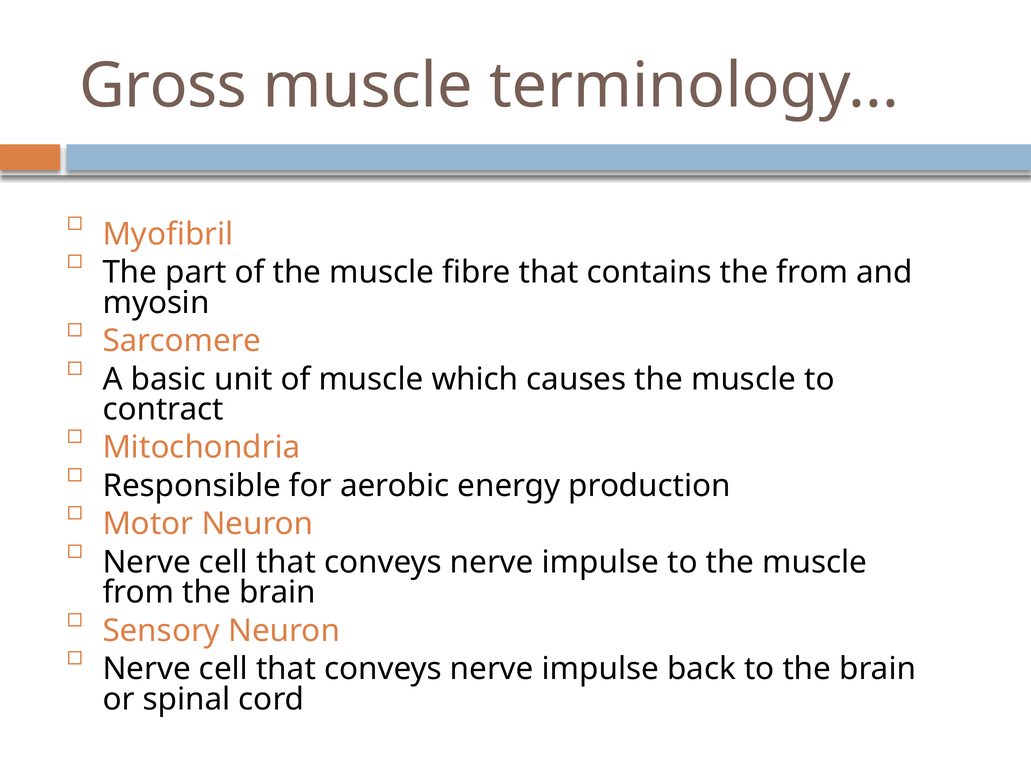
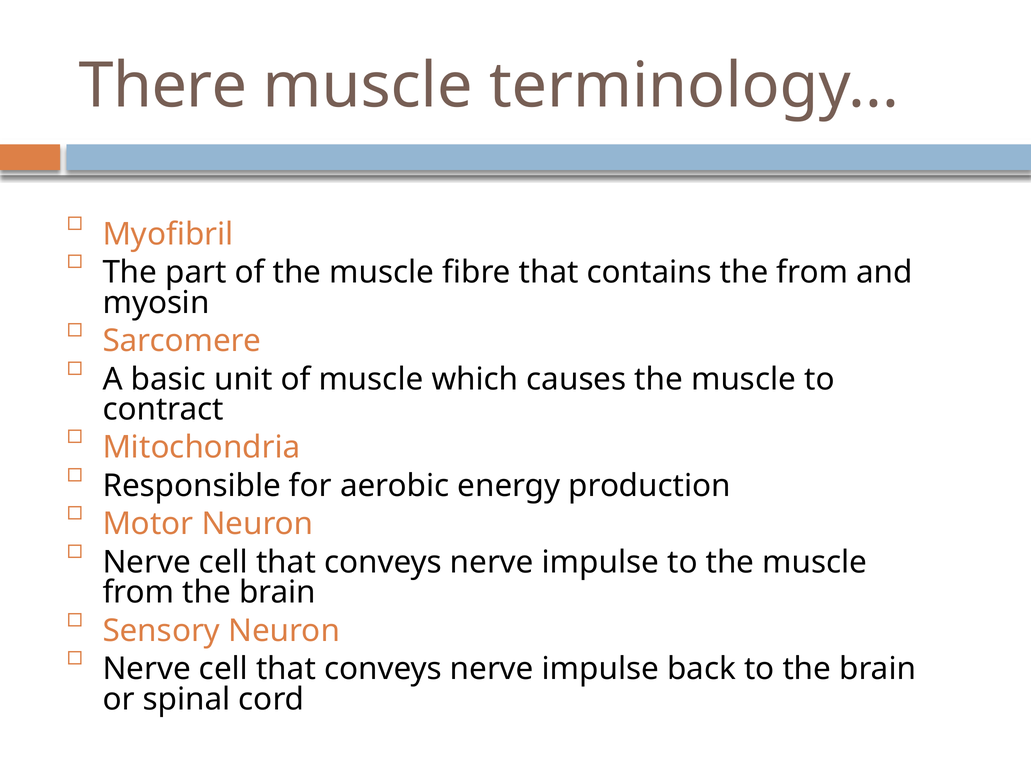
Gross: Gross -> There
